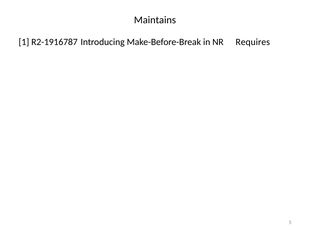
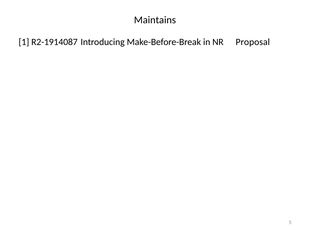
R2-1916787: R2-1916787 -> R2-1914087
Requires: Requires -> Proposal
